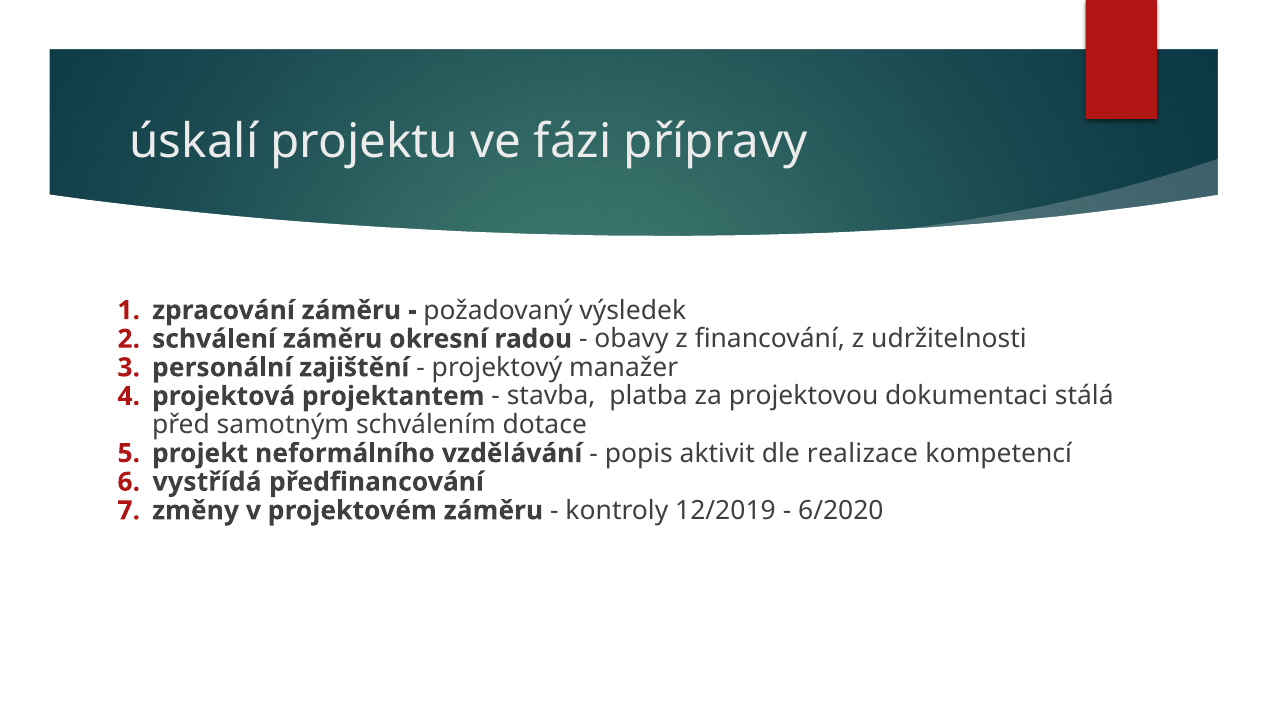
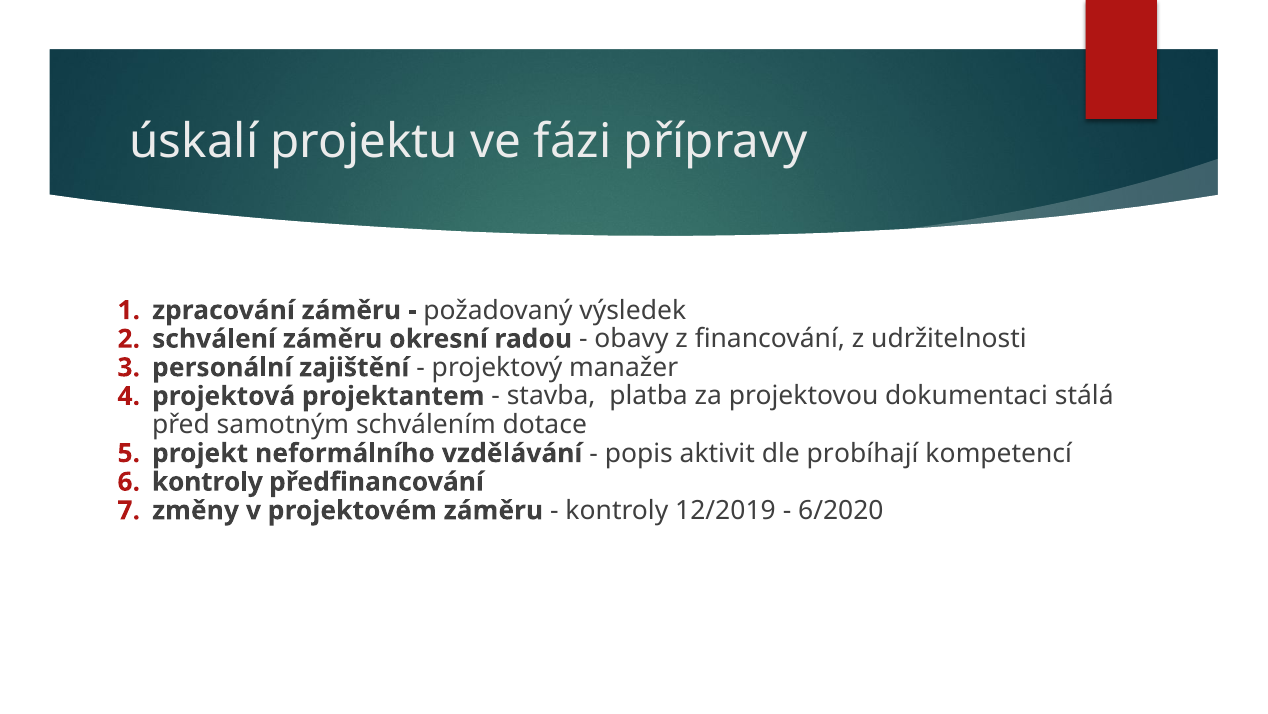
realizace: realizace -> probíhají
vystřídá at (207, 481): vystřídá -> kontroly
